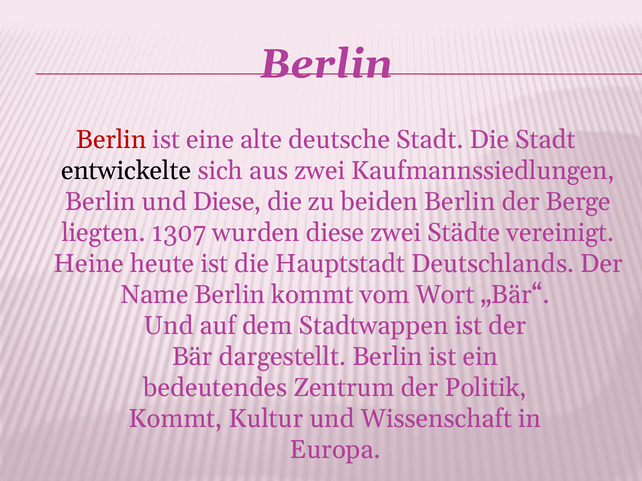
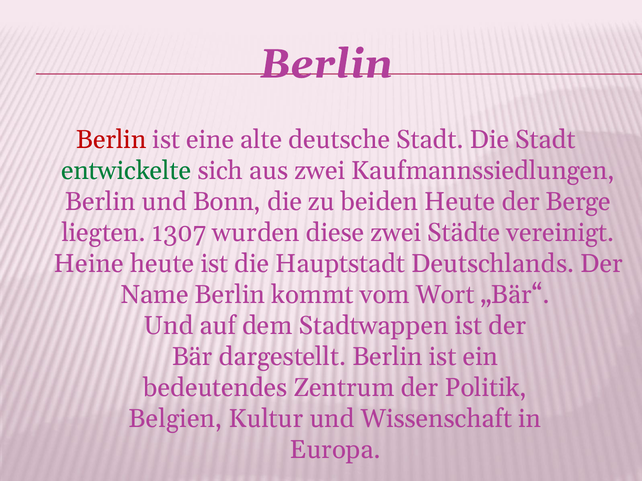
entwickelte colour: black -> green
und Diese: Diese -> Bonn
beiden Berlin: Berlin -> Heute
Kommt at (176, 419): Kommt -> Belgien
